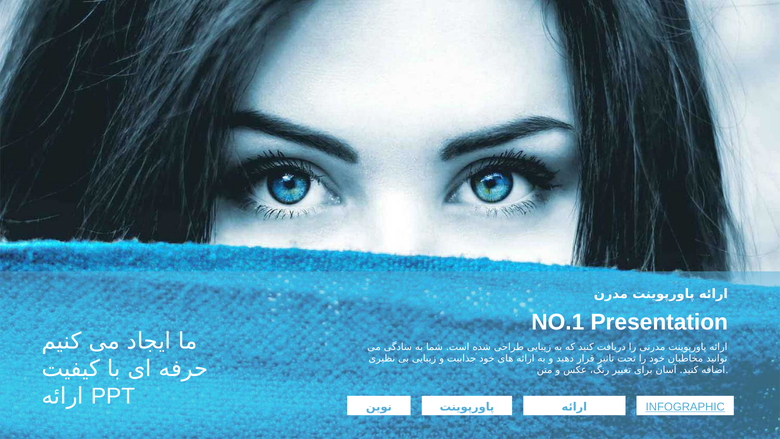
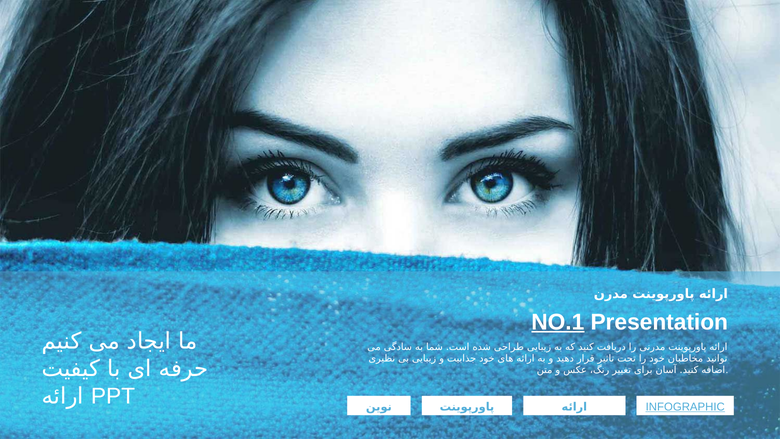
NO.1 underline: none -> present
